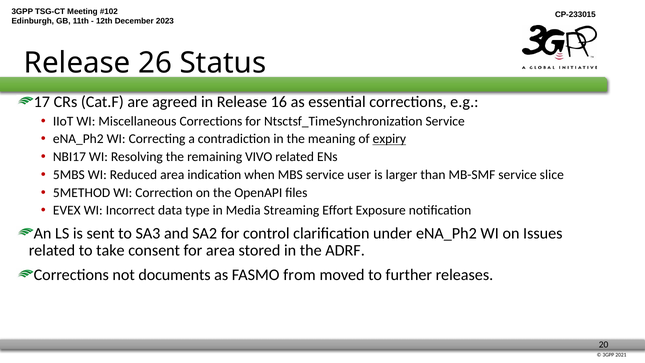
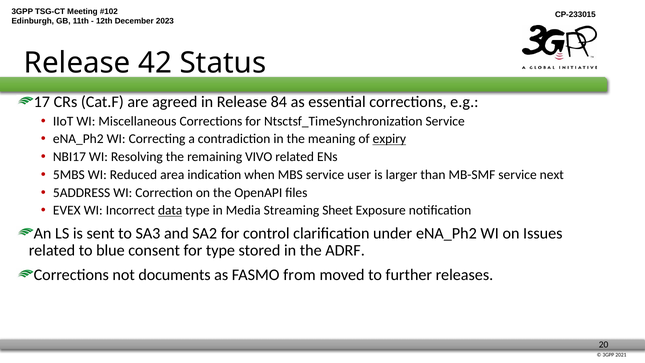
26: 26 -> 42
16: 16 -> 84
slice: slice -> next
5METHOD: 5METHOD -> 5ADDRESS
data underline: none -> present
Effort: Effort -> Sheet
take: take -> blue
for area: area -> type
